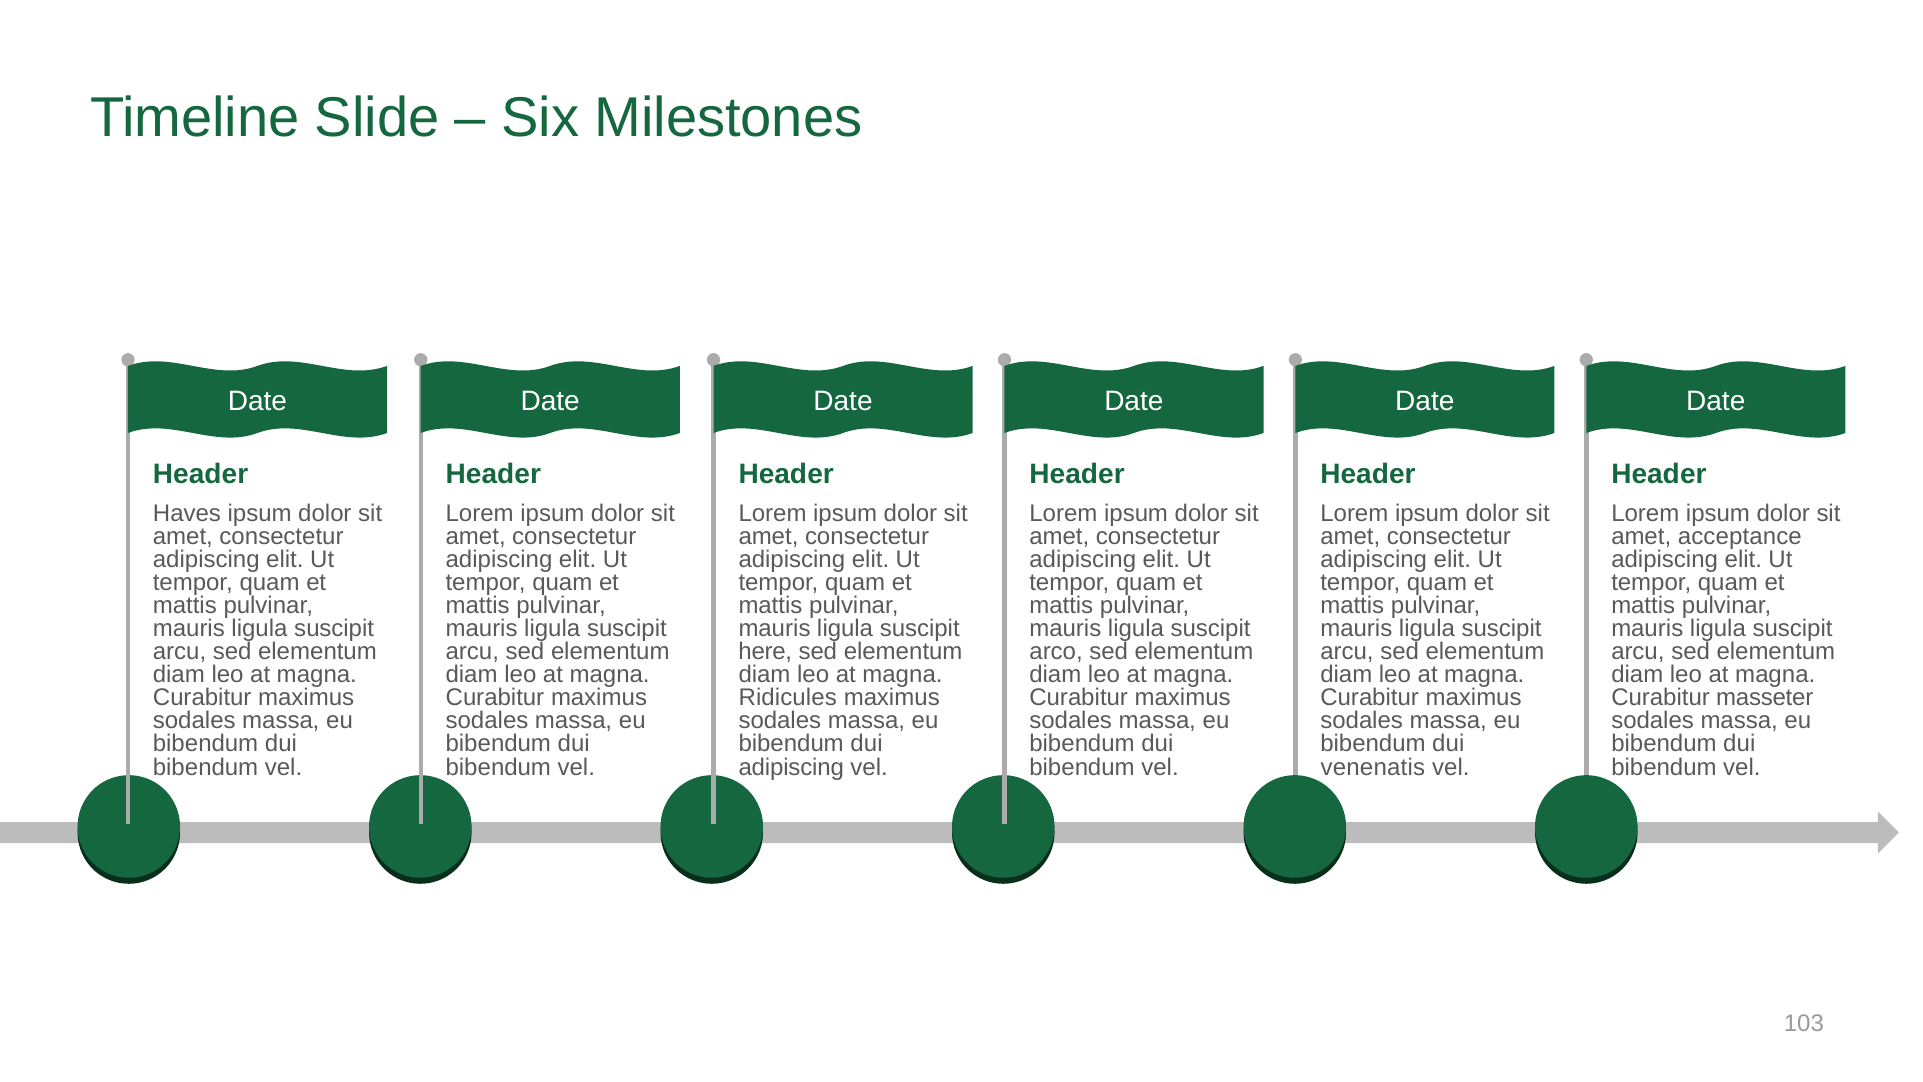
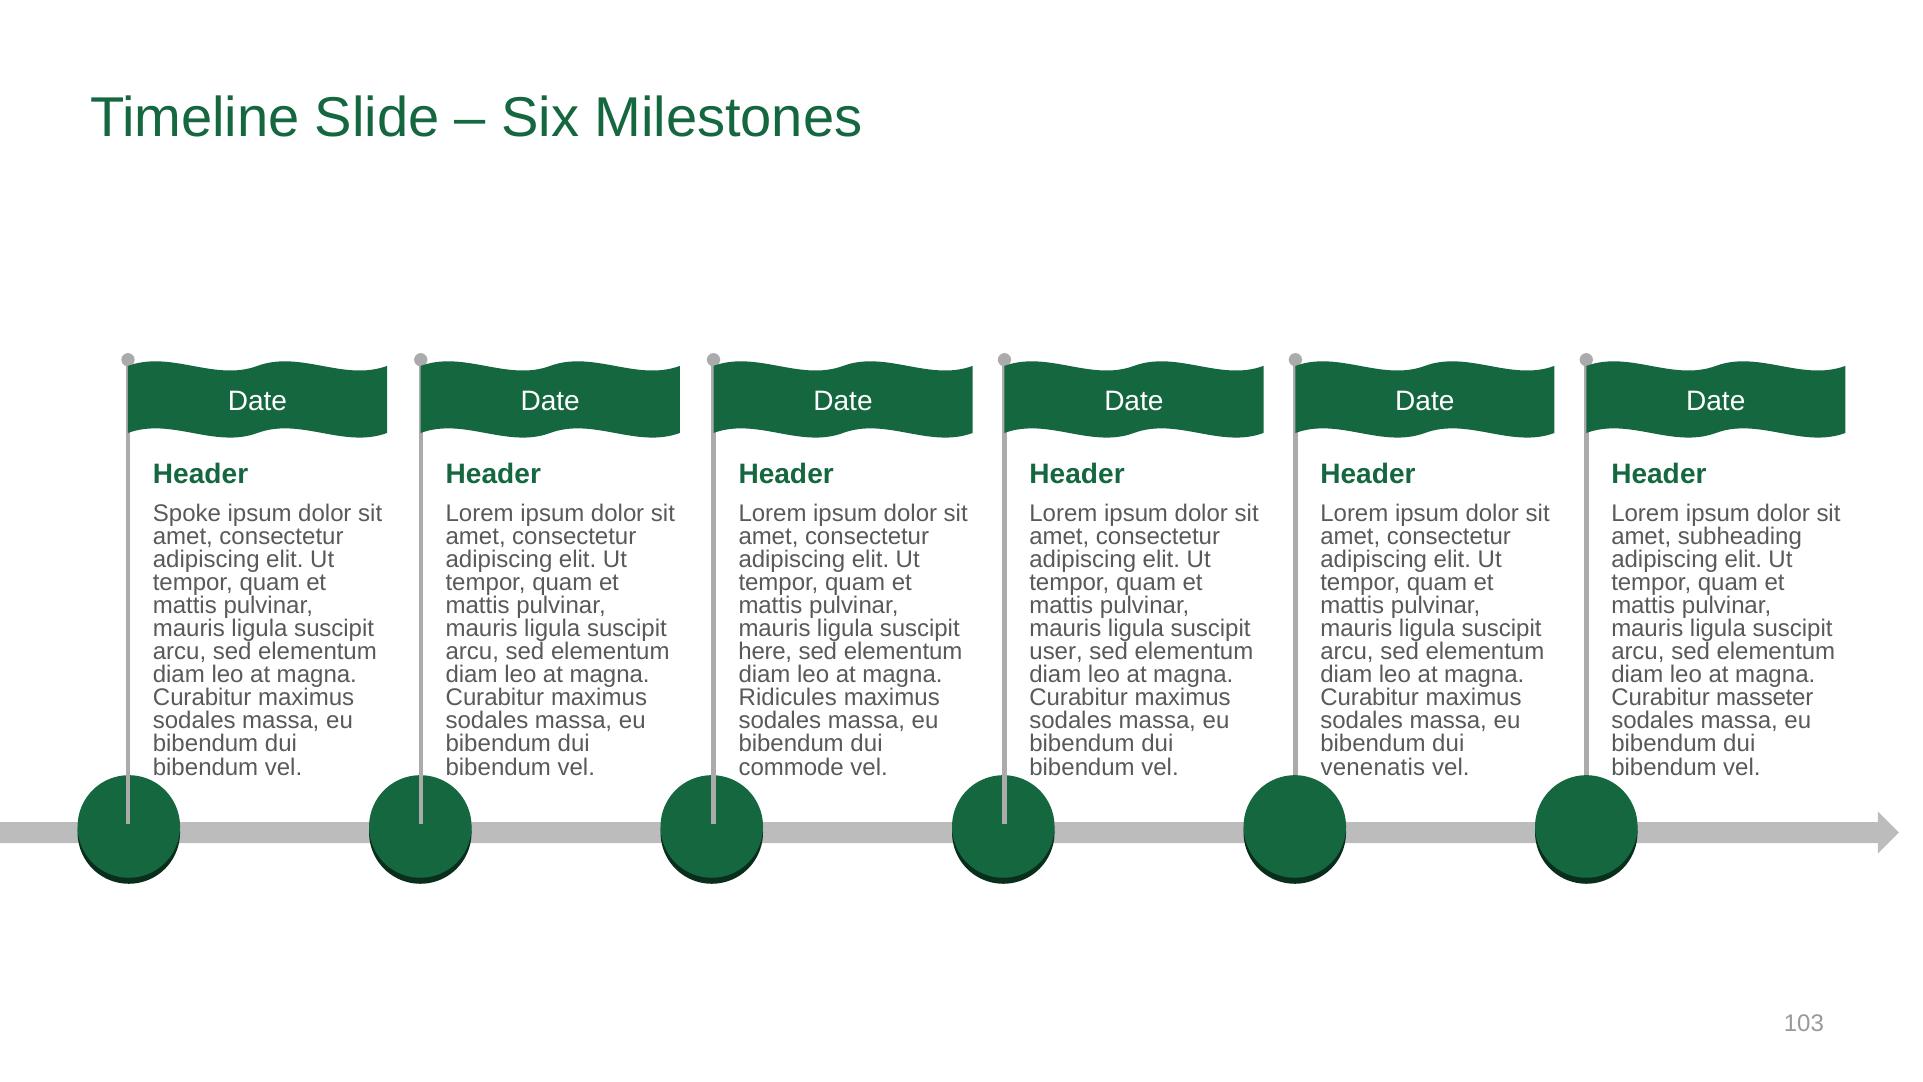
Haves: Haves -> Spoke
acceptance: acceptance -> subheading
arco: arco -> user
adipiscing at (791, 767): adipiscing -> commode
